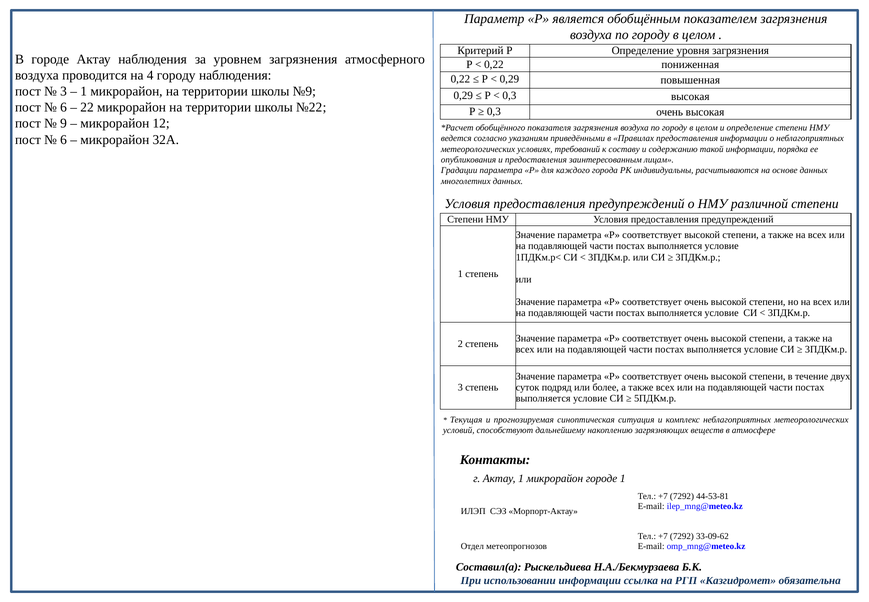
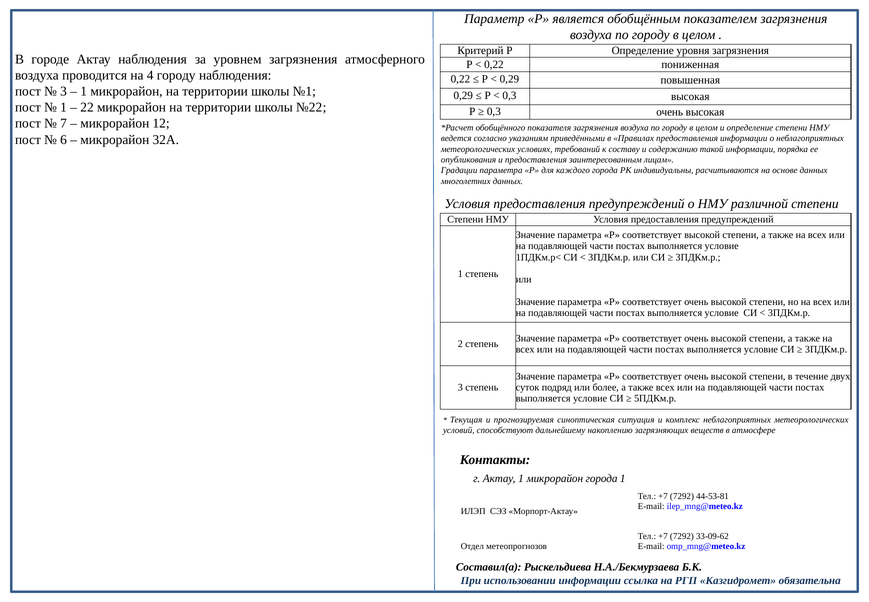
№9: №9 -> №1
6 at (64, 107): 6 -> 1
9: 9 -> 7
микрорайон городе: городе -> города
